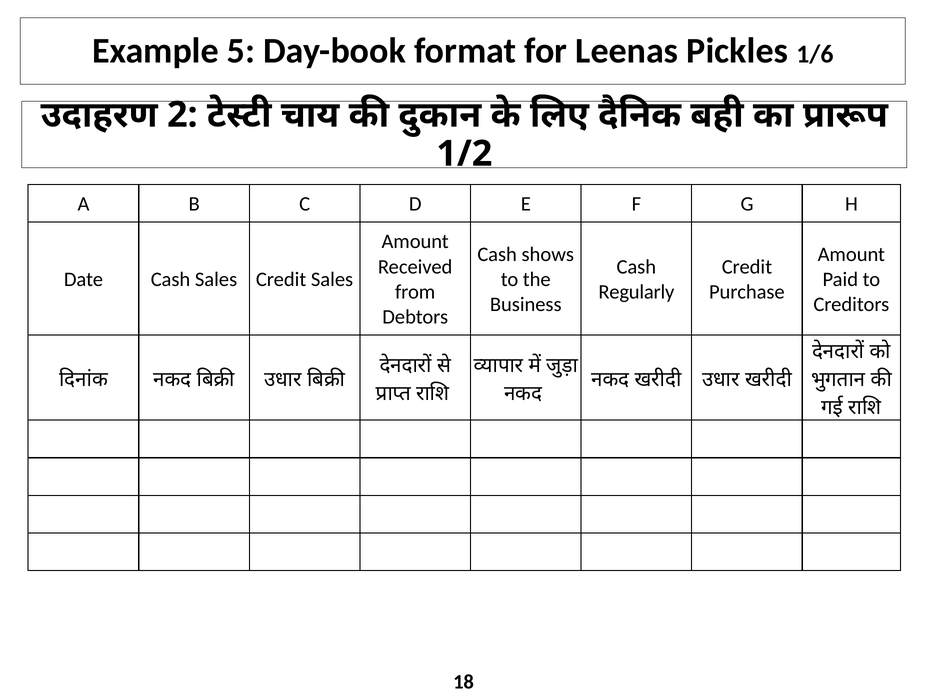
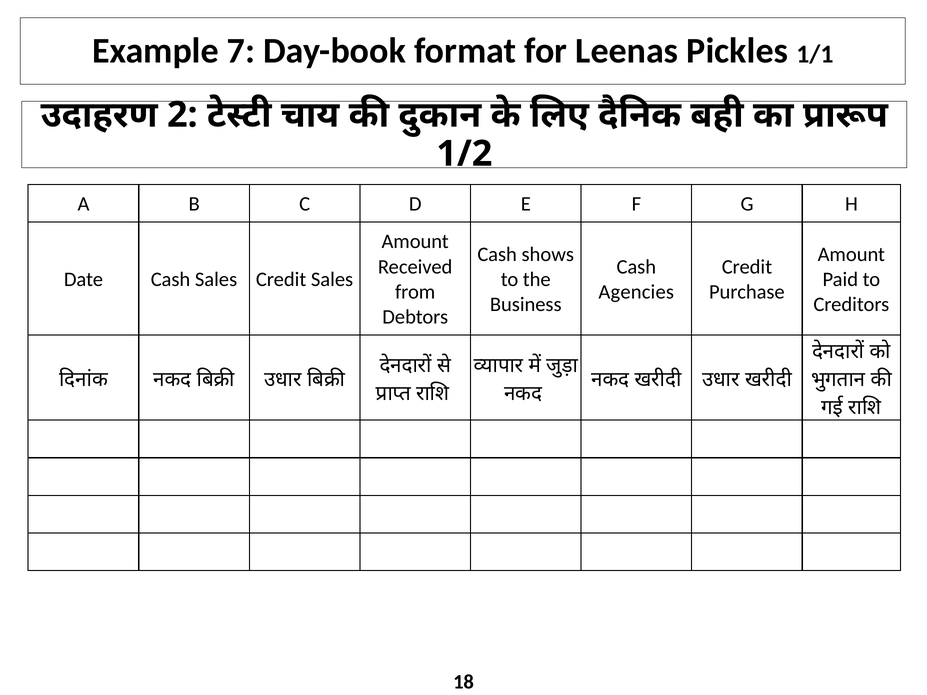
5: 5 -> 7
1/6: 1/6 -> 1/1
Regularly: Regularly -> Agencies
